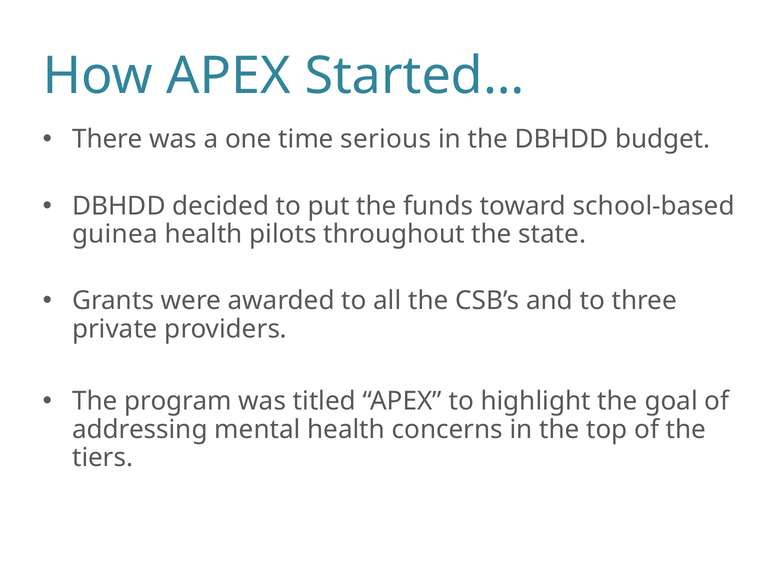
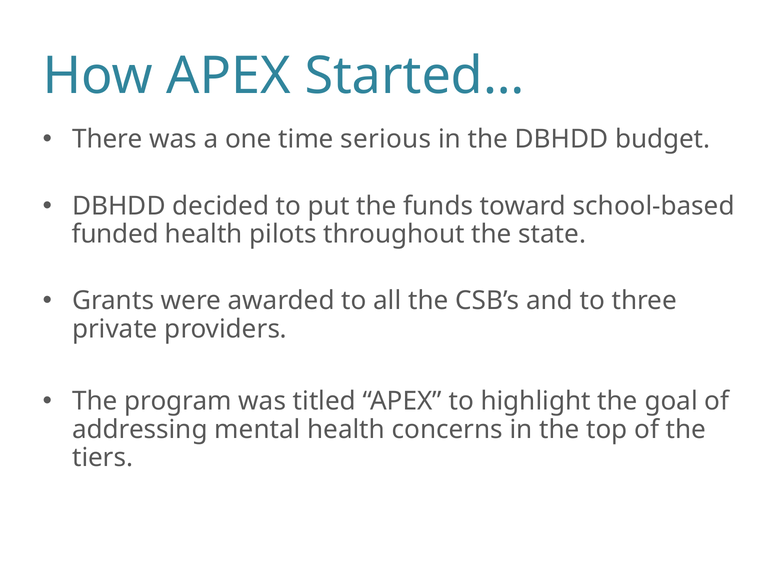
guinea: guinea -> funded
